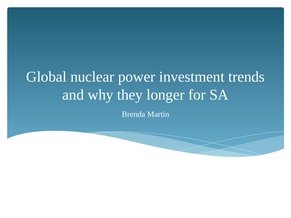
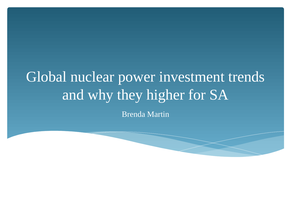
longer: longer -> higher
